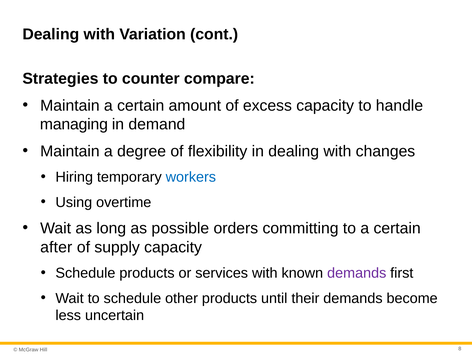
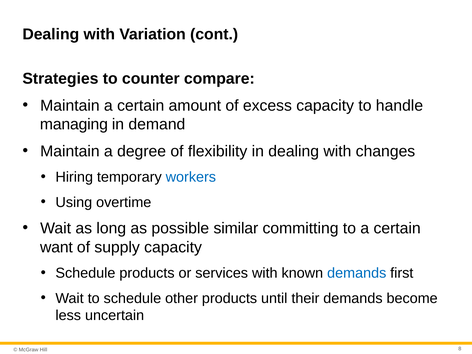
orders: orders -> similar
after: after -> want
demands at (357, 273) colour: purple -> blue
